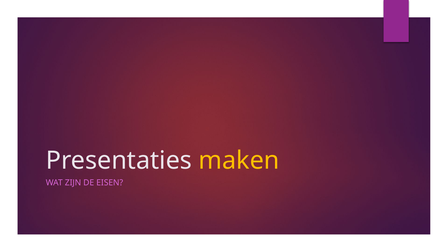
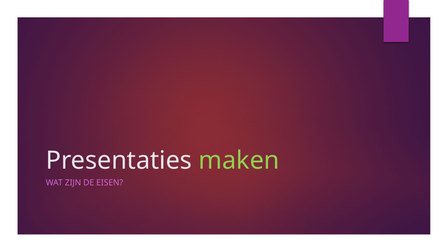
maken colour: yellow -> light green
